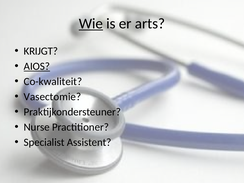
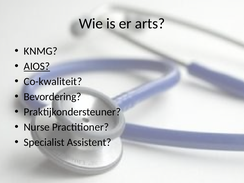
Wie underline: present -> none
KRIJGT: KRIJGT -> KNMG
Vasectomie: Vasectomie -> Bevordering
